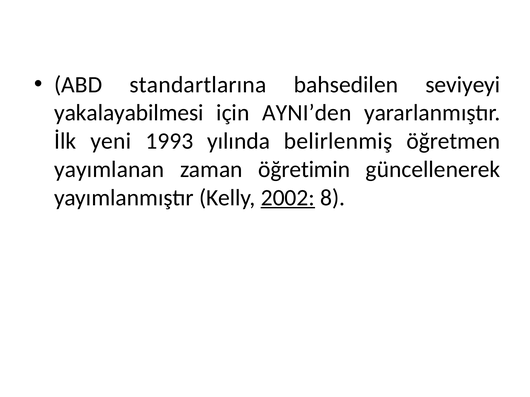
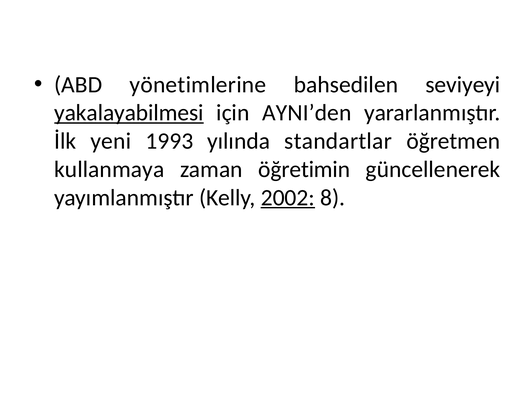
standartlarına: standartlarına -> yönetimlerine
yakalayabilmesi underline: none -> present
belirlenmiş: belirlenmiş -> standartlar
yayımlanan: yayımlanan -> kullanmaya
